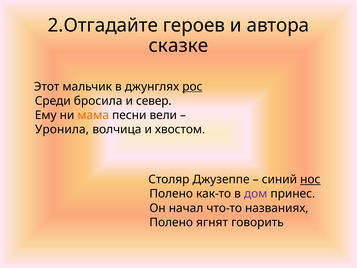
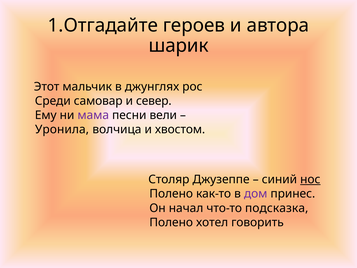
2.Отгадайте: 2.Отгадайте -> 1.Отгадайте
сказке: сказке -> шарик
рос underline: present -> none
бросила: бросила -> самовар
мама colour: orange -> purple
названиях: названиях -> подсказка
ягнят: ягнят -> хотел
